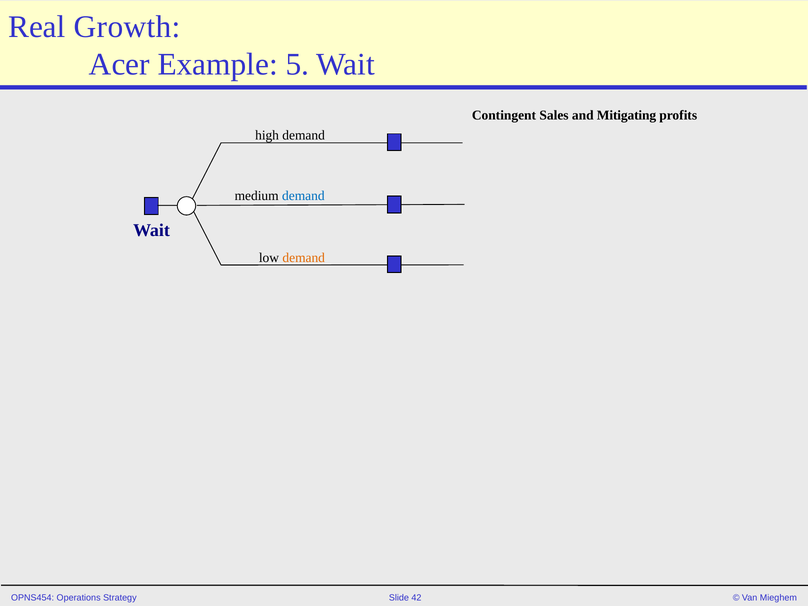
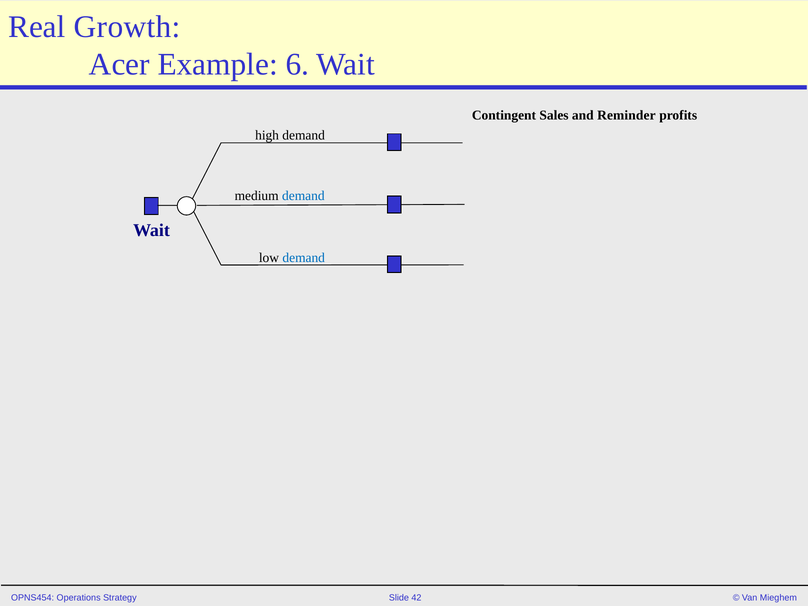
5: 5 -> 6
Mitigating: Mitigating -> Reminder
demand at (304, 258) colour: orange -> blue
